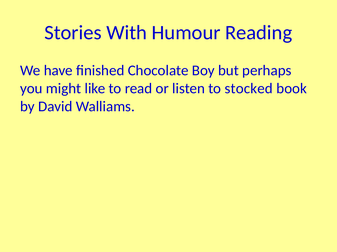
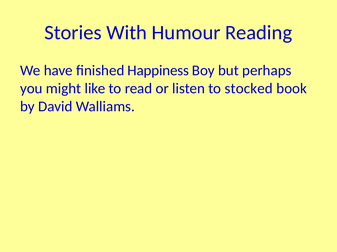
Chocolate: Chocolate -> Happiness
